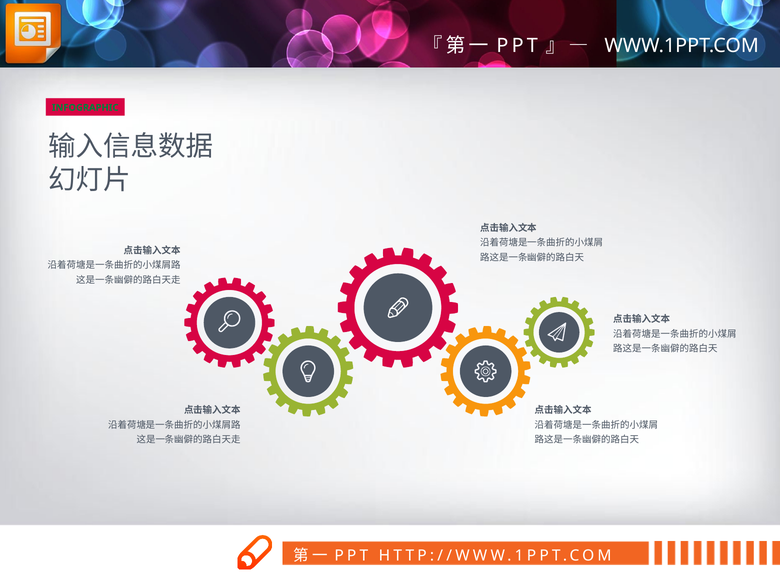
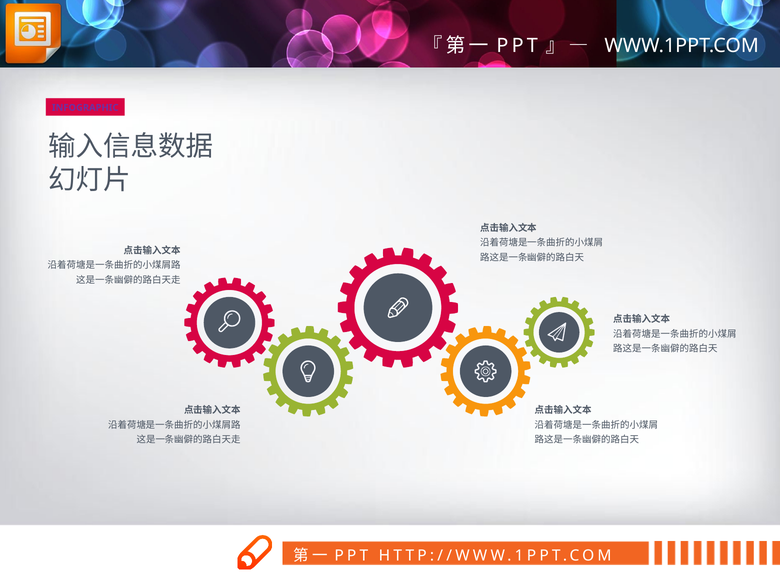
INFOGRAPHIC colour: green -> purple
